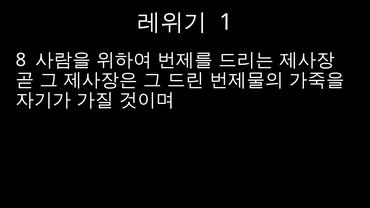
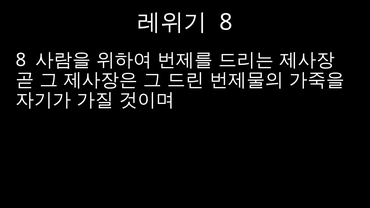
1 at (226, 22): 1 -> 8
